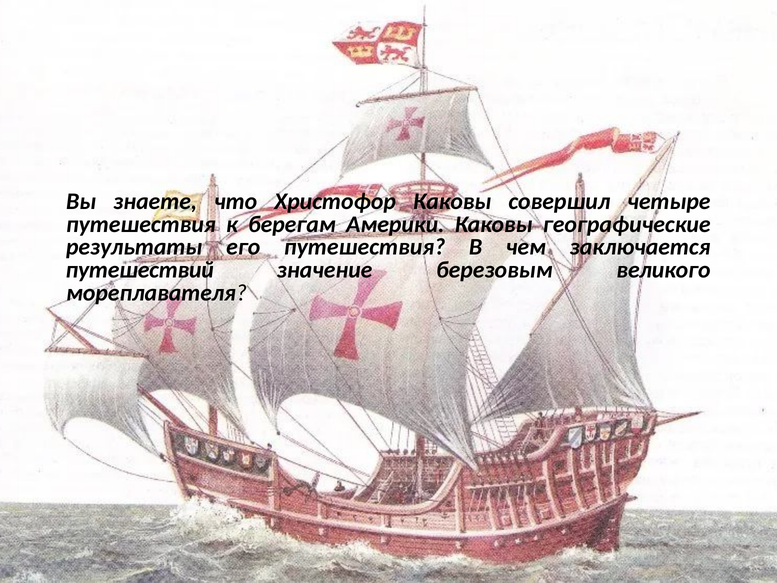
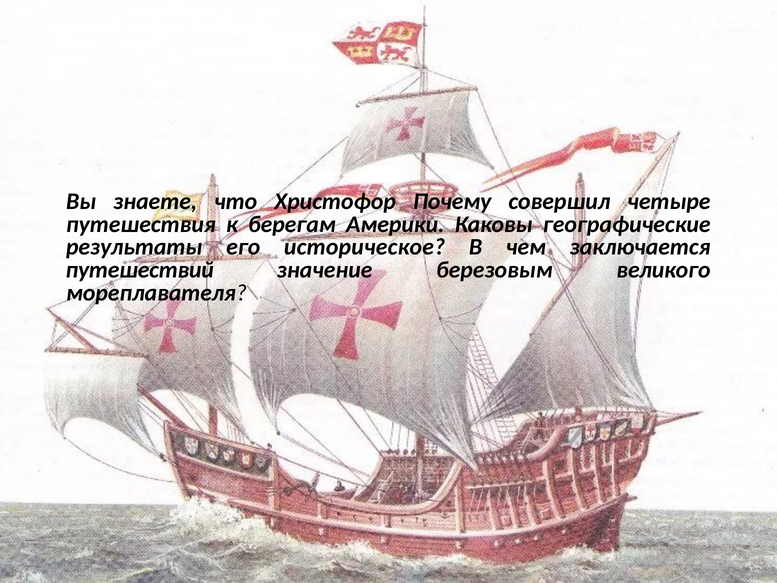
Христофор Каковы: Каковы -> Почему
его путешествия: путешествия -> историческое
